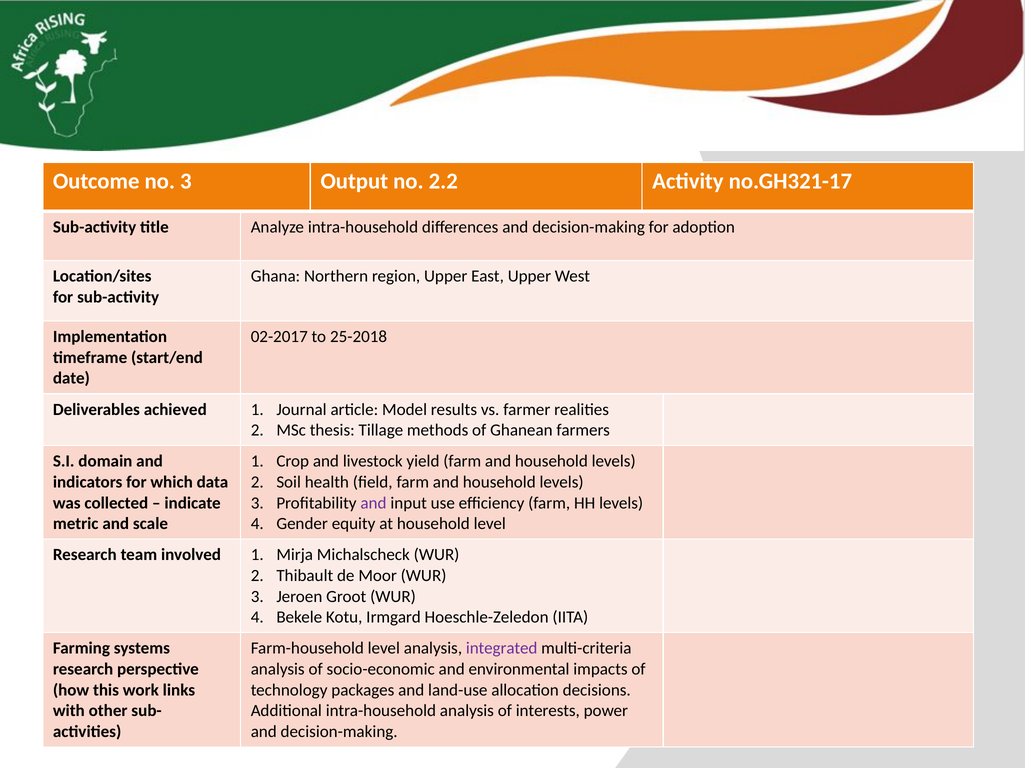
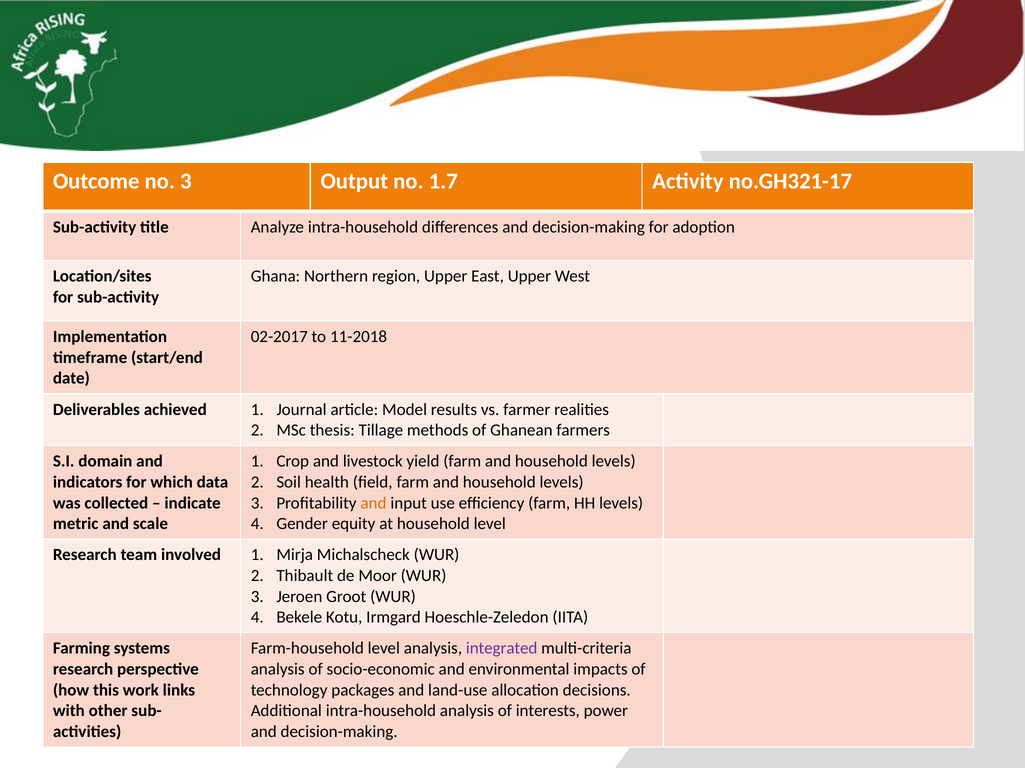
2.2: 2.2 -> 1.7
25-2018: 25-2018 -> 11-2018
and at (373, 503) colour: purple -> orange
